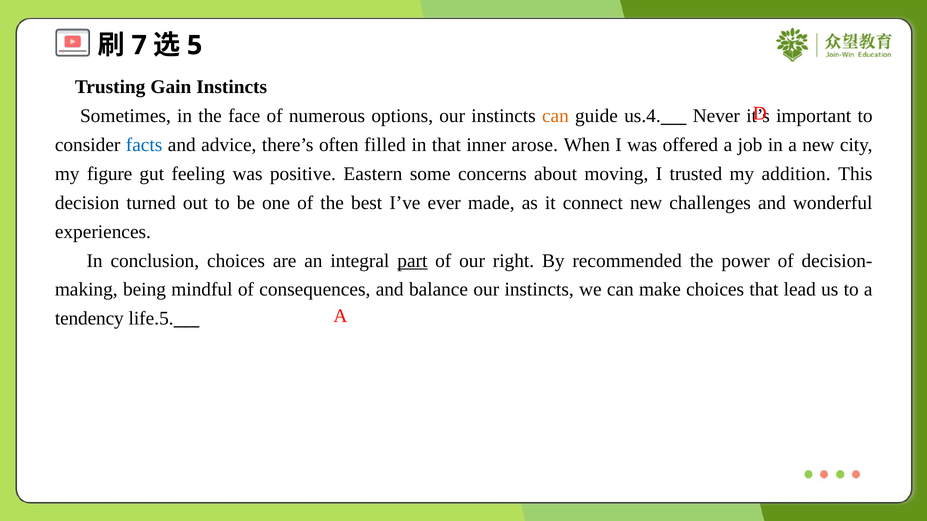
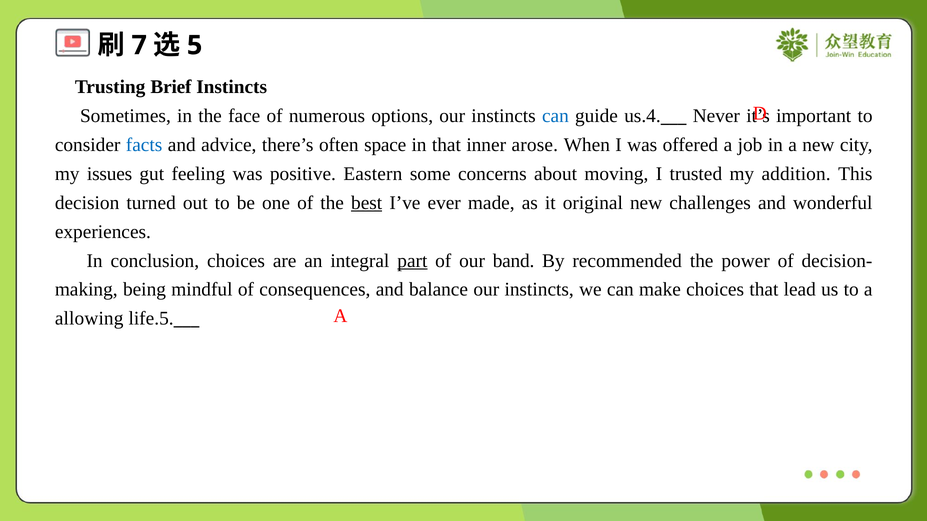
Gain: Gain -> Brief
can at (555, 116) colour: orange -> blue
filled: filled -> space
figure: figure -> issues
best underline: none -> present
connect: connect -> original
right: right -> band
tendency: tendency -> allowing
